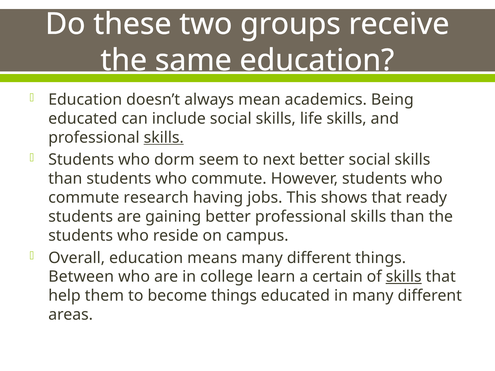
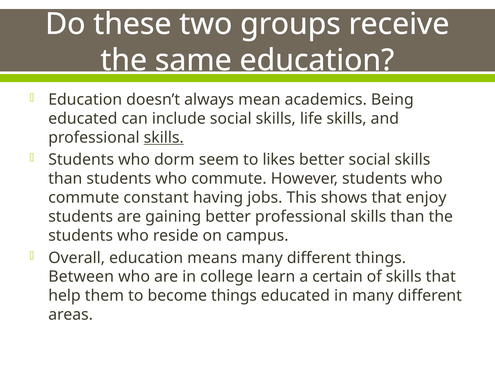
next: next -> likes
research: research -> constant
ready: ready -> enjoy
skills at (404, 277) underline: present -> none
